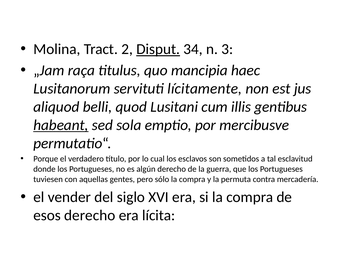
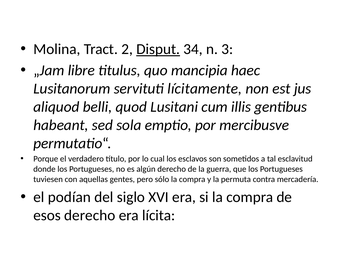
raça: raça -> libre
habeant underline: present -> none
vender: vender -> podían
